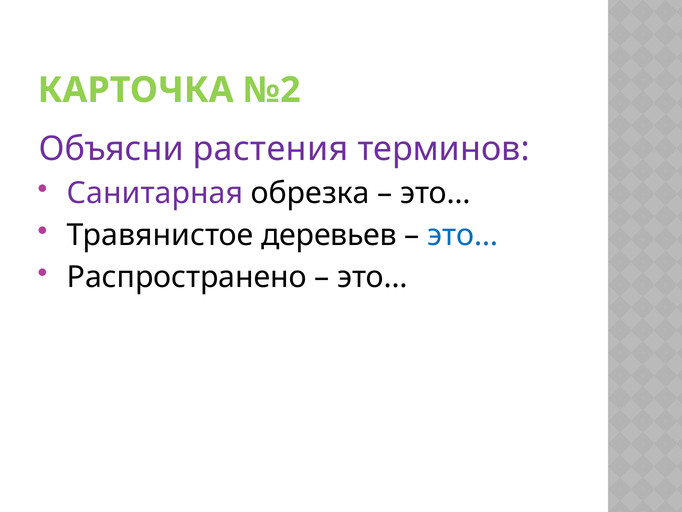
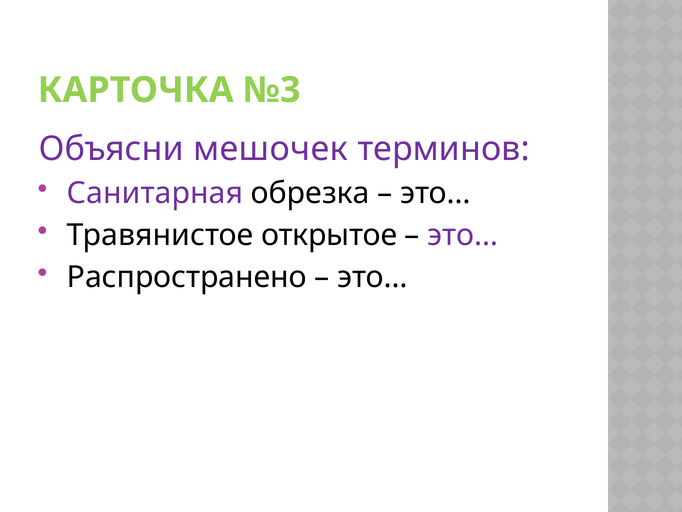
№2: №2 -> №3
растения: растения -> мешочек
деревьев: деревьев -> открытое
это… at (463, 235) colour: blue -> purple
